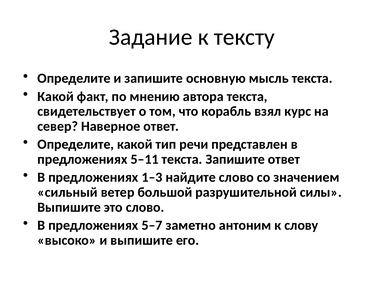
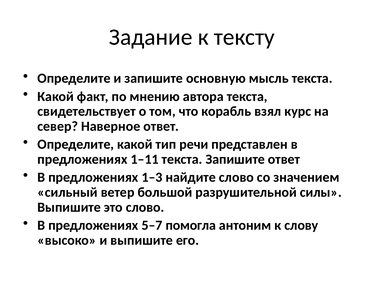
5–11: 5–11 -> 1–11
заметно: заметно -> помогла
